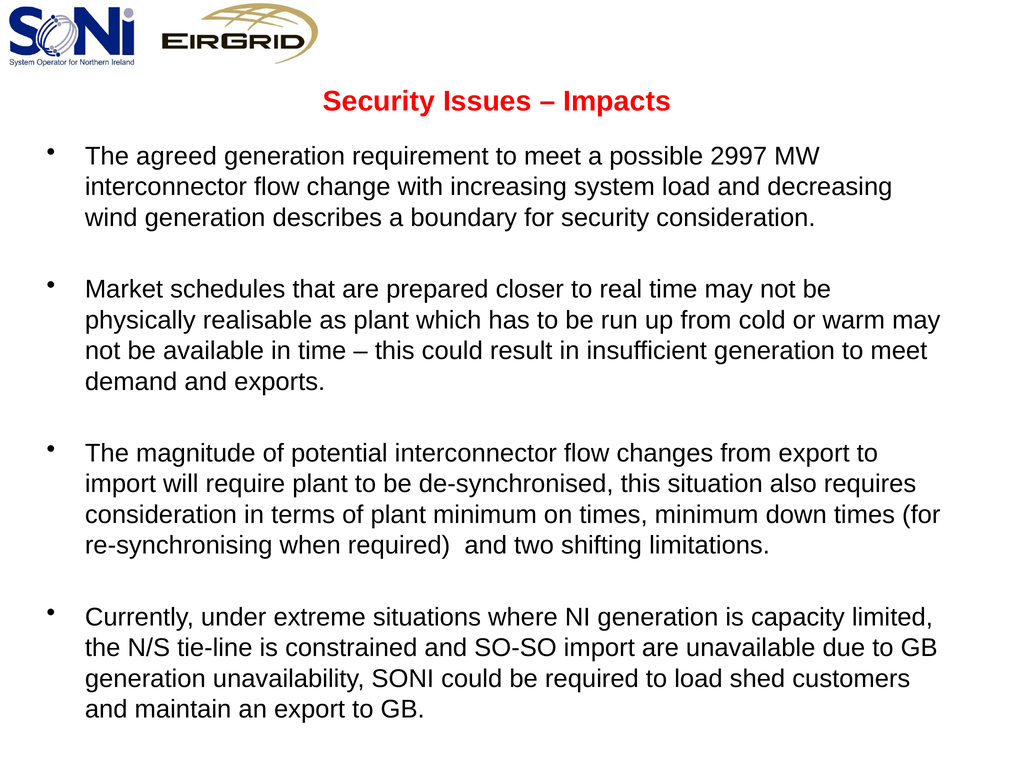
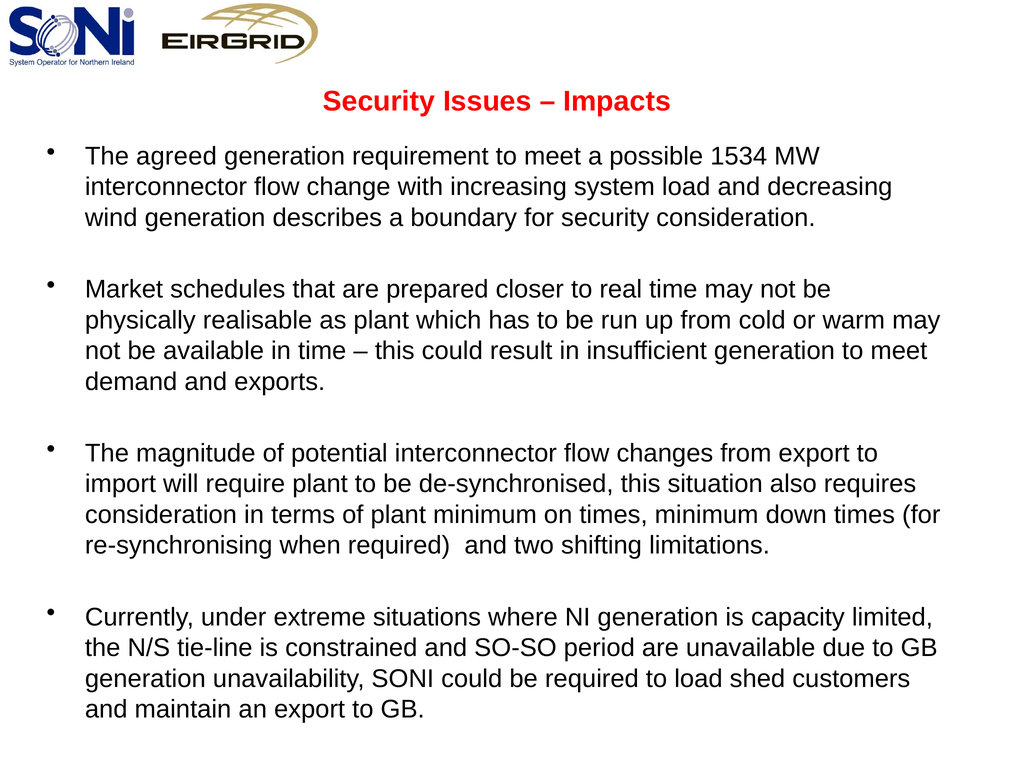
2997: 2997 -> 1534
SO-SO import: import -> period
